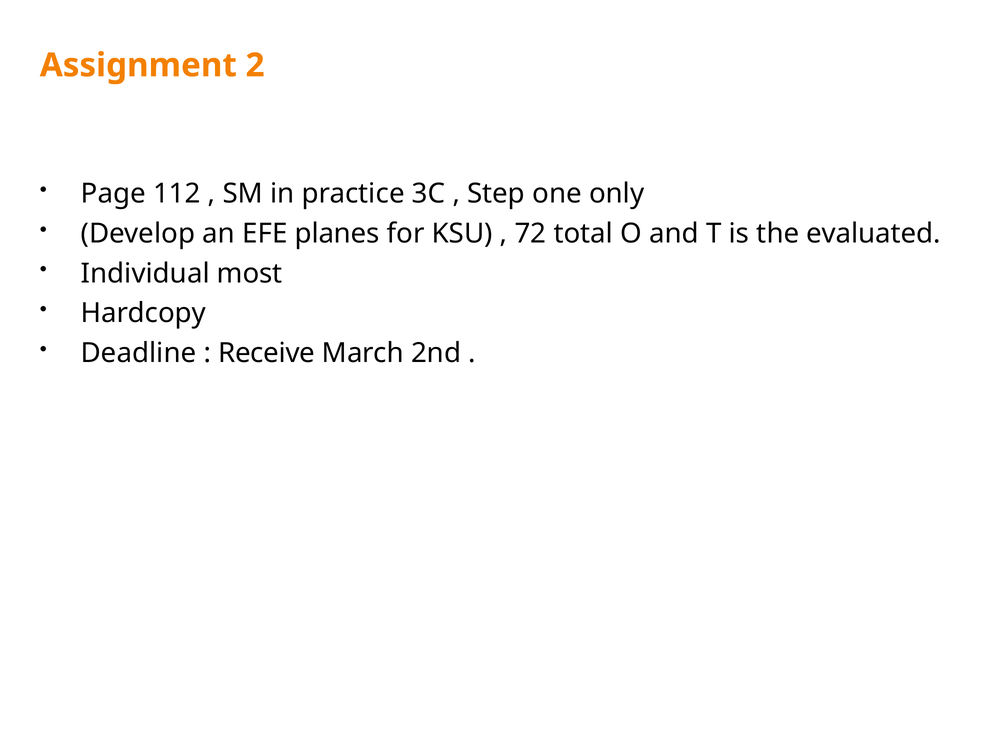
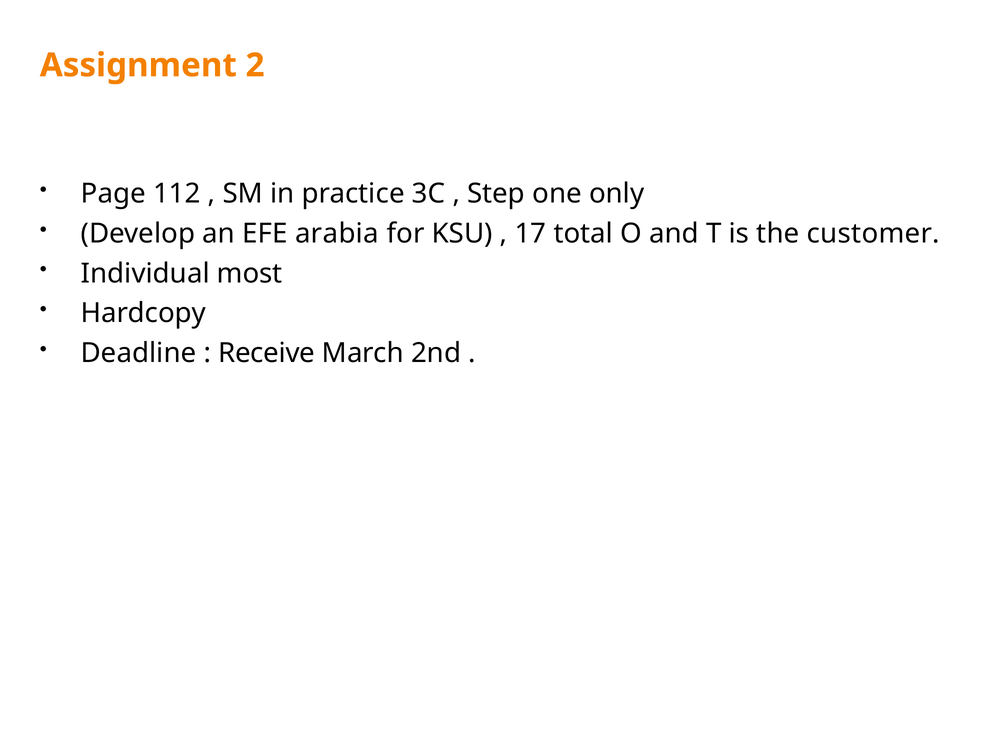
planes: planes -> arabia
72: 72 -> 17
evaluated: evaluated -> customer
